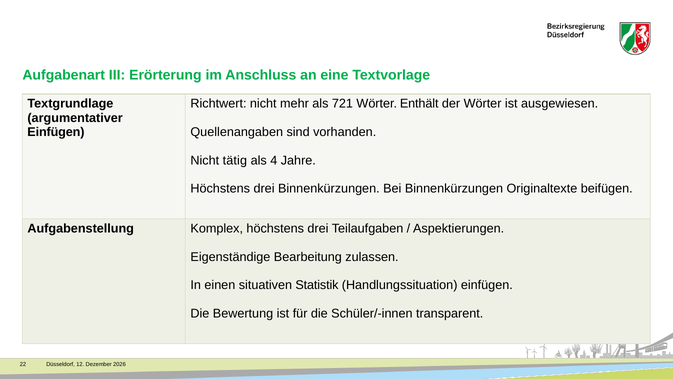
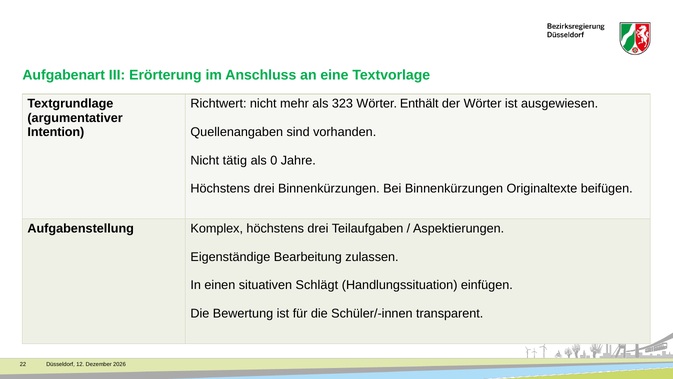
721: 721 -> 323
Einfügen at (56, 132): Einfügen -> Intention
4: 4 -> 0
Statistik: Statistik -> Schlägt
